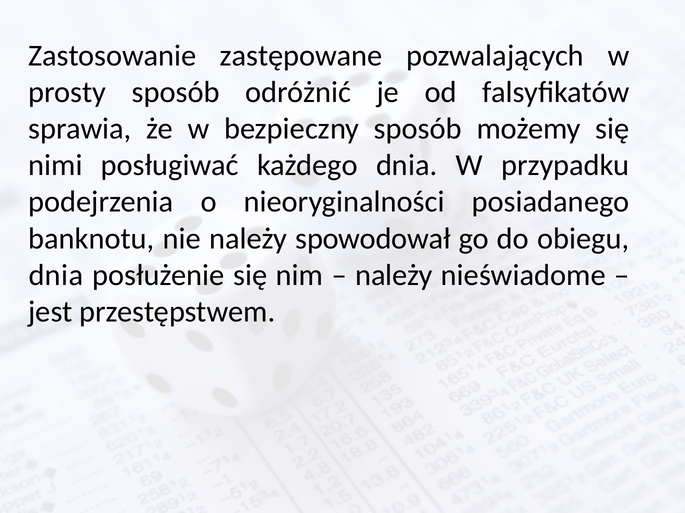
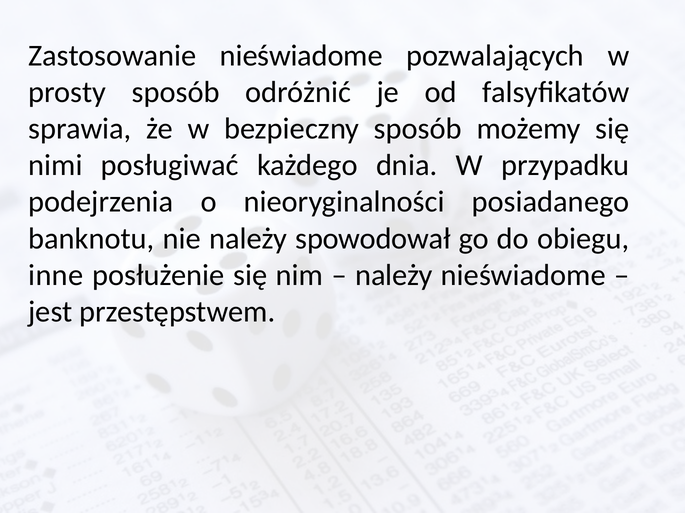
Zastosowanie zastępowane: zastępowane -> nieświadome
dnia at (56, 275): dnia -> inne
